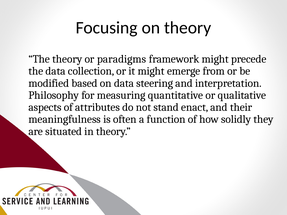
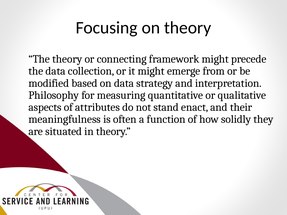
paradigms: paradigms -> connecting
steering: steering -> strategy
